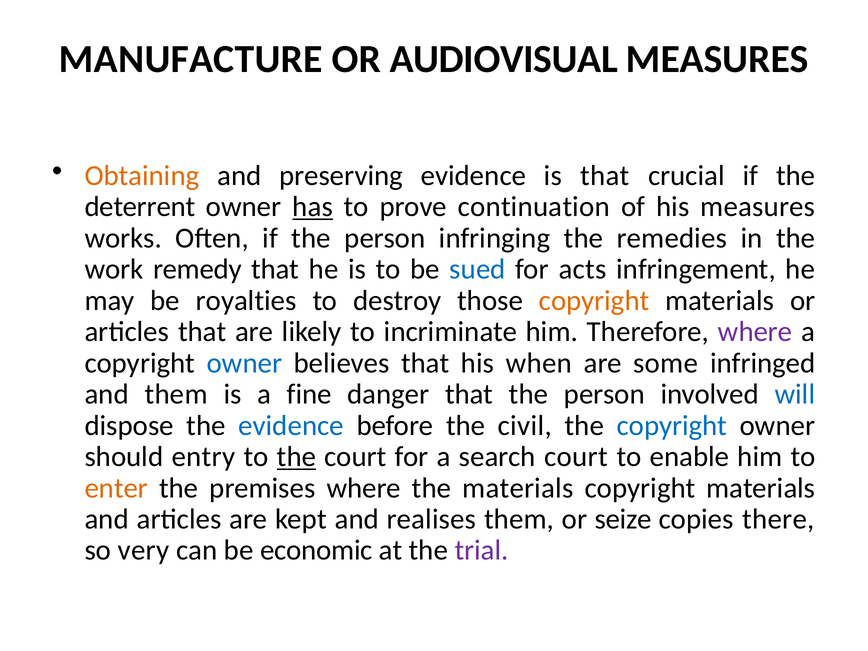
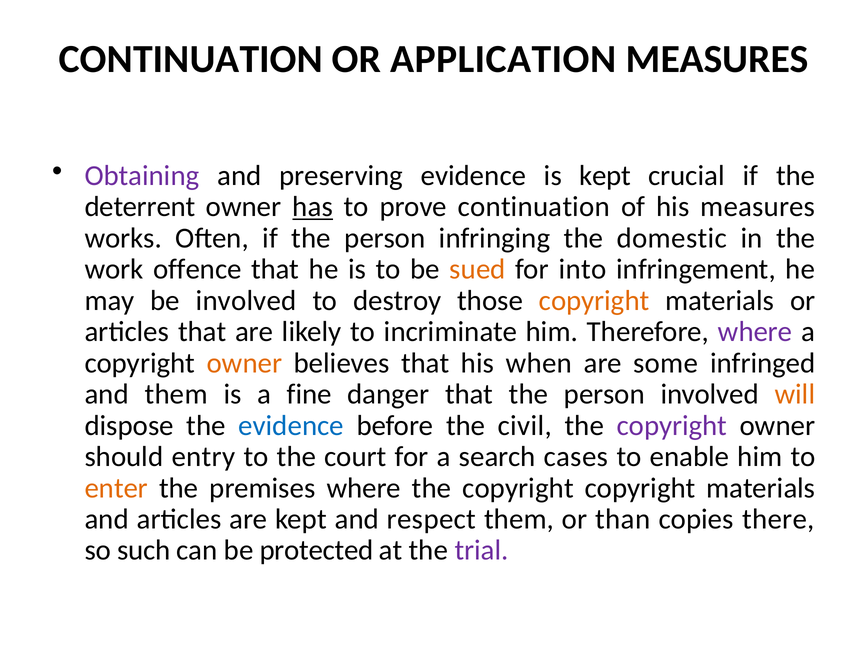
MANUFACTURE at (191, 59): MANUFACTURE -> CONTINUATION
AUDIOVISUAL: AUDIOVISUAL -> APPLICATION
Obtaining colour: orange -> purple
is that: that -> kept
remedies: remedies -> domestic
remedy: remedy -> offence
sued colour: blue -> orange
acts: acts -> into
be royalties: royalties -> involved
owner at (244, 363) colour: blue -> orange
will colour: blue -> orange
copyright at (672, 426) colour: blue -> purple
the at (296, 457) underline: present -> none
search court: court -> cases
where the materials: materials -> copyright
realises: realises -> respect
seize: seize -> than
very: very -> such
economic: economic -> protected
